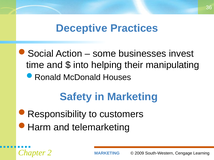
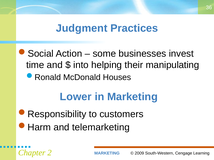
Deceptive: Deceptive -> Judgment
Safety: Safety -> Lower
